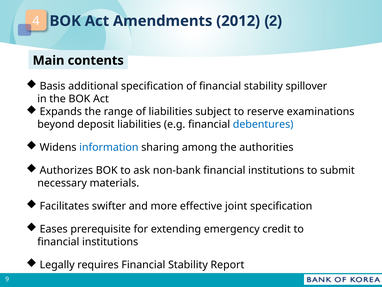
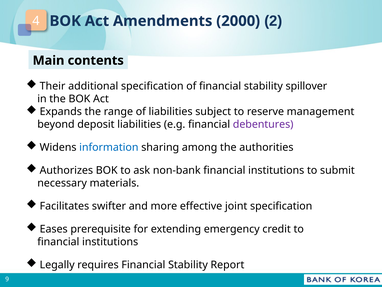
2012: 2012 -> 2000
Basis: Basis -> Their
examinations: examinations -> management
debentures colour: blue -> purple
